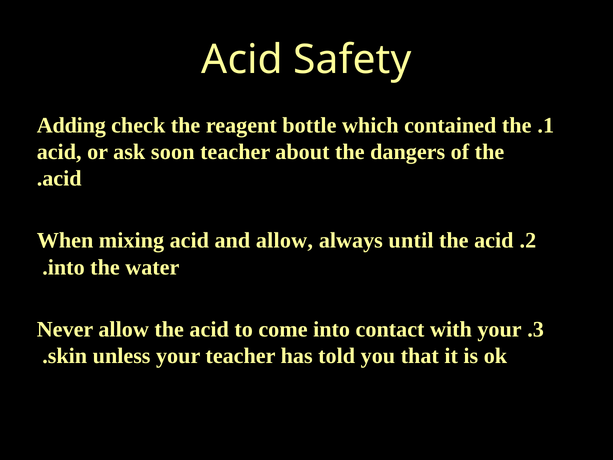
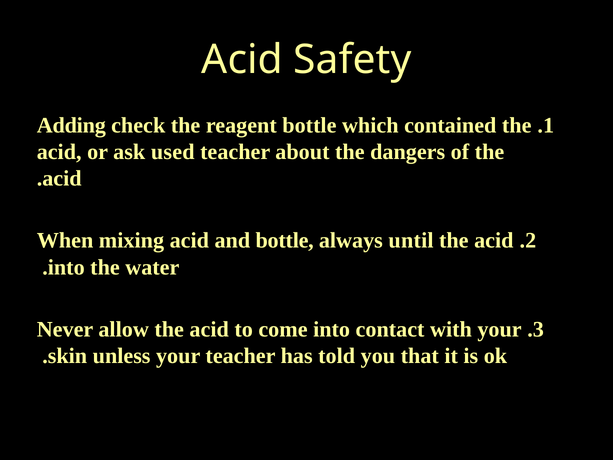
soon: soon -> used
and allow: allow -> bottle
